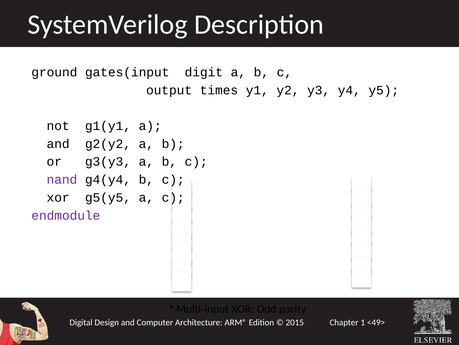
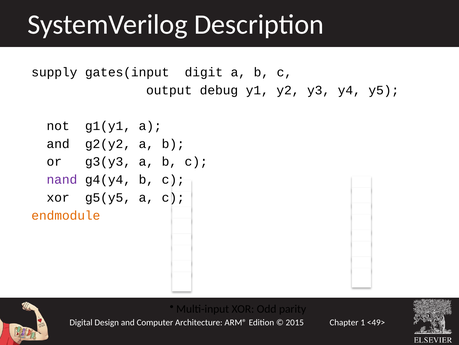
ground: ground -> supply
times: times -> debug
endmodule colour: purple -> orange
